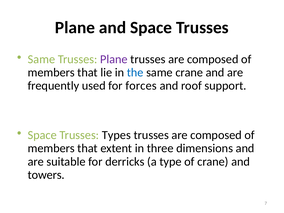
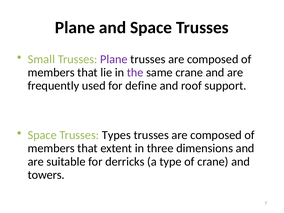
Same at (41, 59): Same -> Small
the colour: blue -> purple
forces: forces -> define
